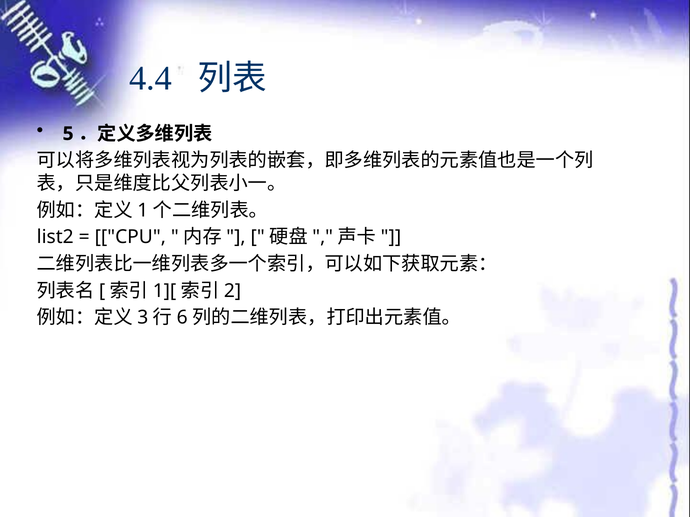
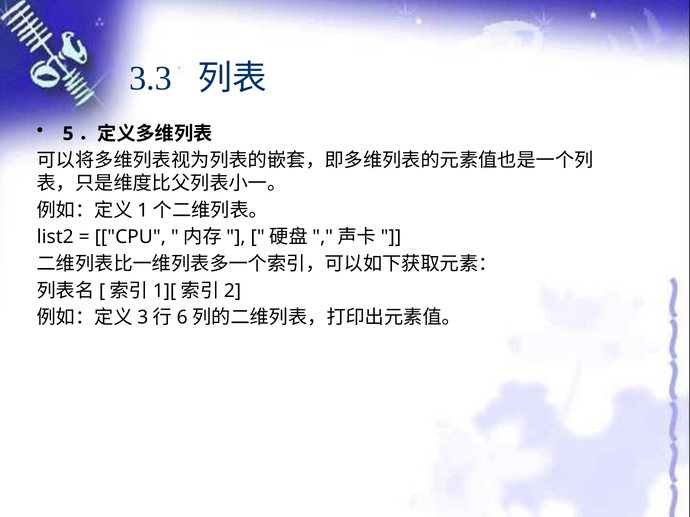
4.4: 4.4 -> 3.3
